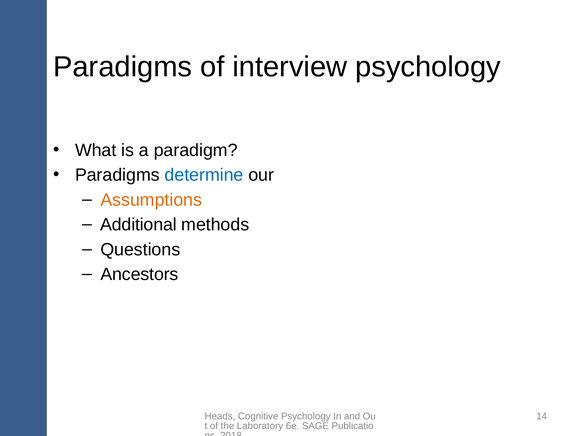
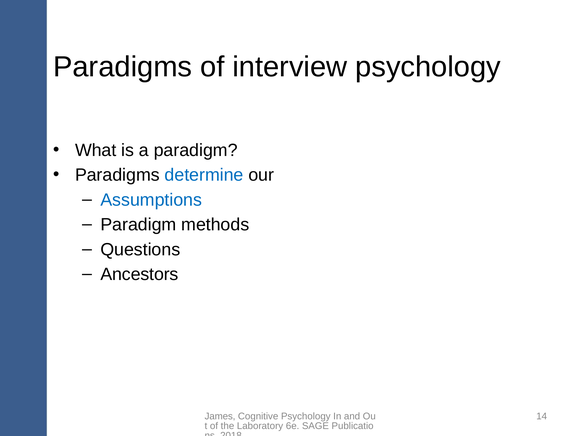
Assumptions colour: orange -> blue
Additional at (139, 225): Additional -> Paradigm
Heads: Heads -> James
